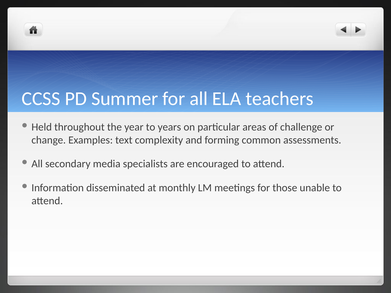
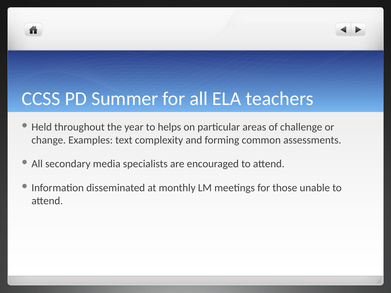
years: years -> helps
